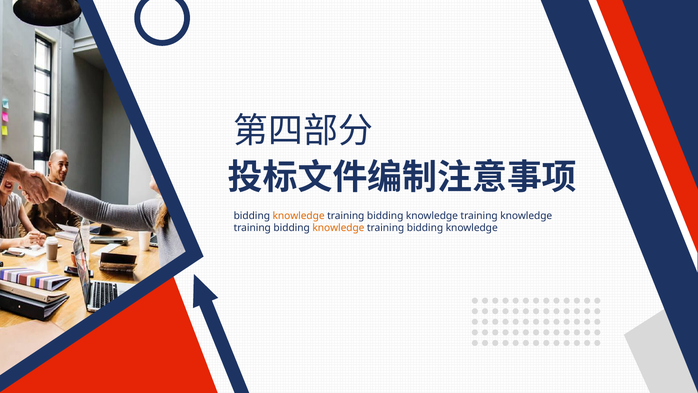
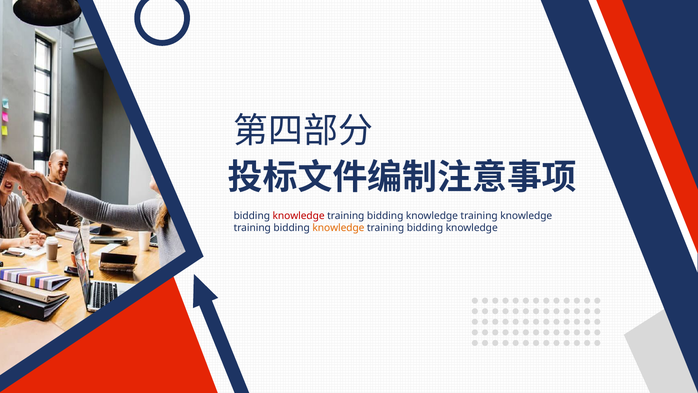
knowledge at (299, 216) colour: orange -> red
